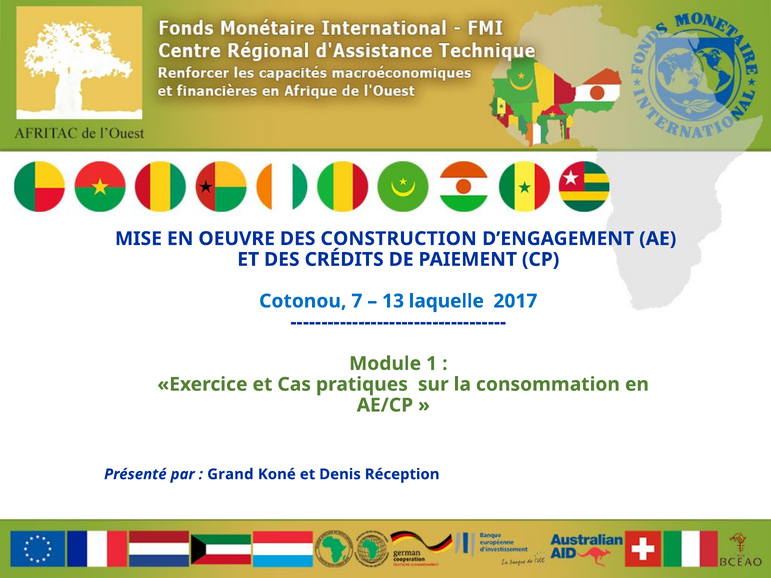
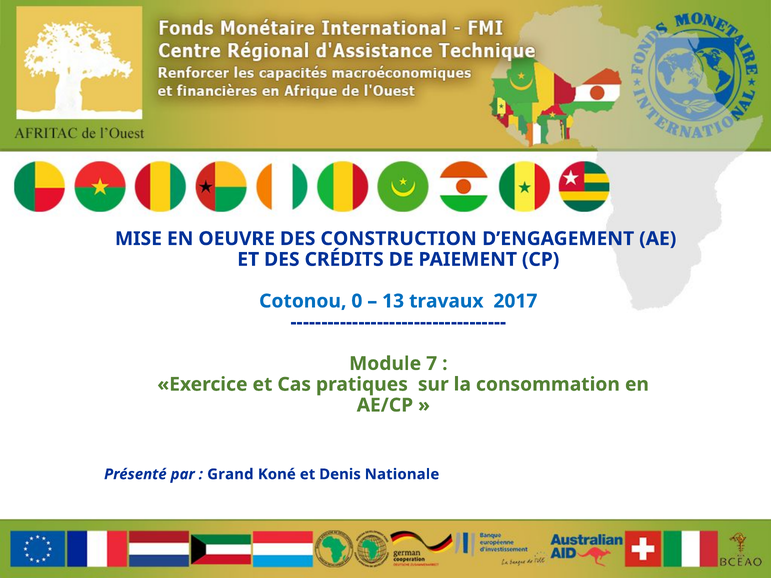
7: 7 -> 0
laquelle: laquelle -> travaux
1: 1 -> 7
Réception: Réception -> Nationale
